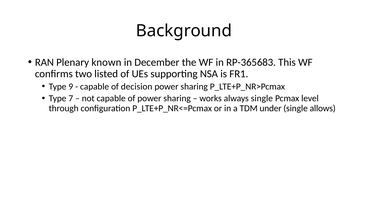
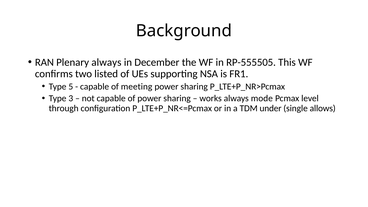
Plenary known: known -> always
RP-365683: RP-365683 -> RP-555505
9: 9 -> 5
decision: decision -> meeting
7: 7 -> 3
always single: single -> mode
